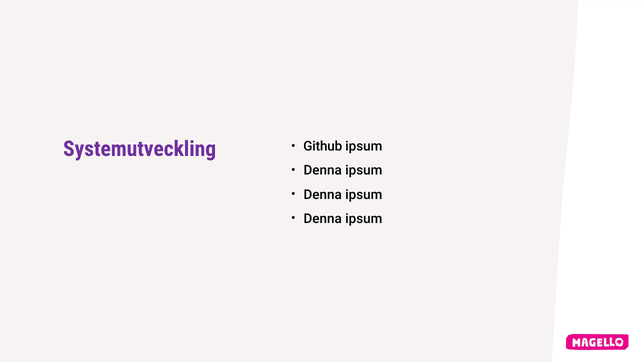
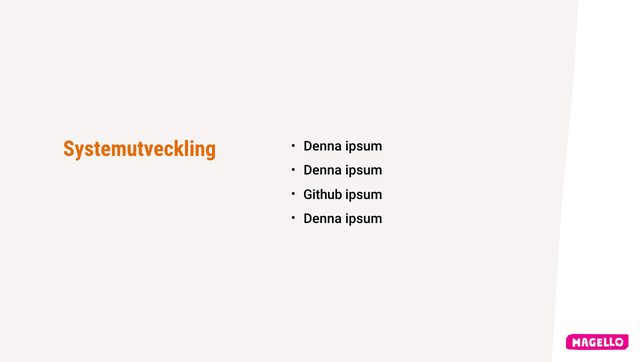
Systemutveckling colour: purple -> orange
Github at (323, 146): Github -> Denna
Denna at (323, 195): Denna -> Github
